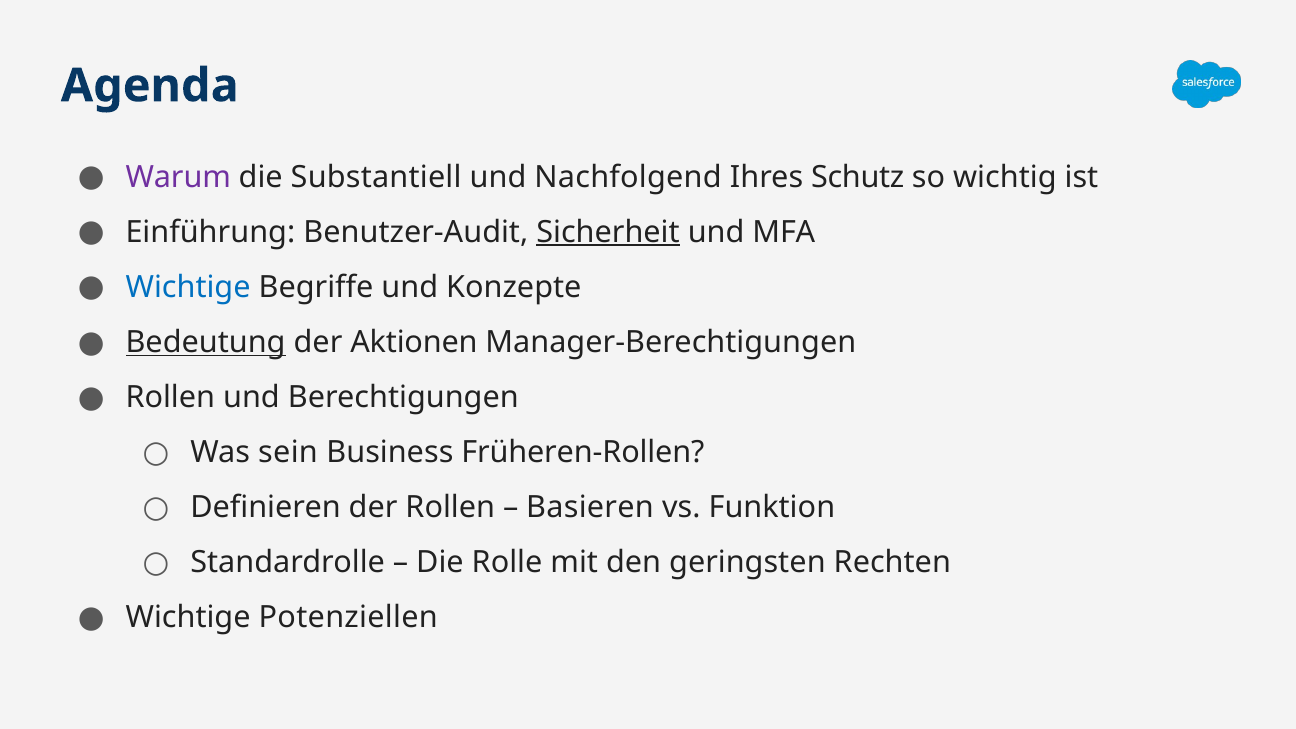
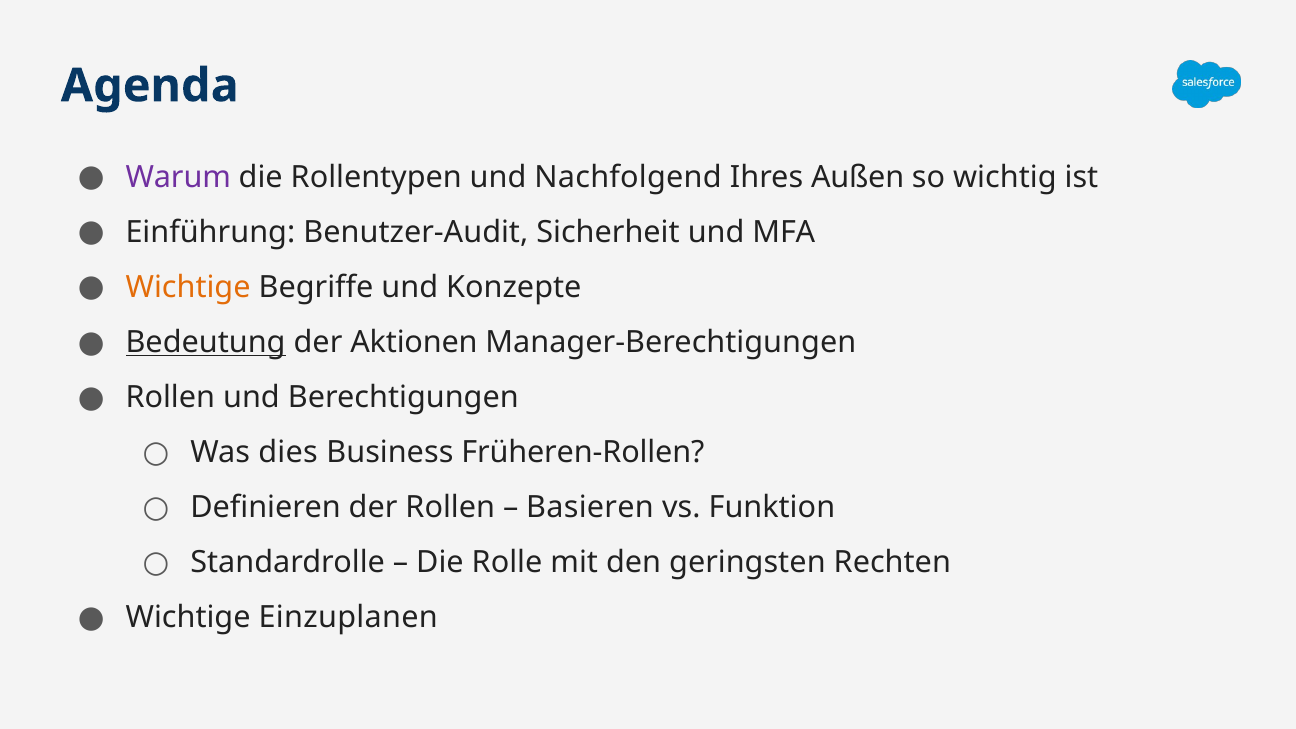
Substantiell: Substantiell -> Rollentypen
Schutz: Schutz -> Außen
Sicherheit underline: present -> none
Wichtige at (188, 287) colour: blue -> orange
sein: sein -> dies
Potenziellen: Potenziellen -> Einzuplanen
